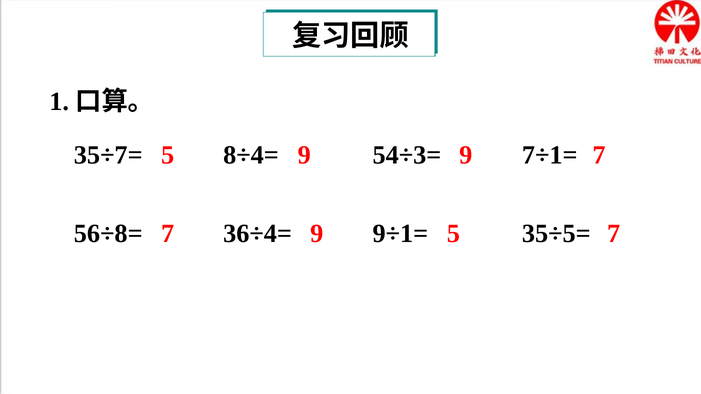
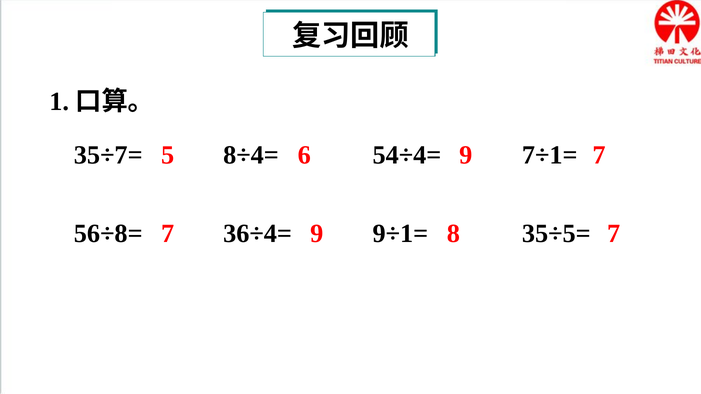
5 9: 9 -> 6
54÷3=: 54÷3= -> 54÷4=
9 5: 5 -> 8
